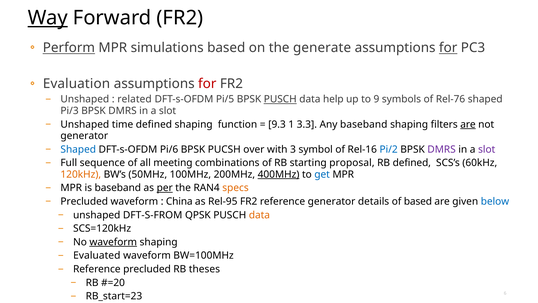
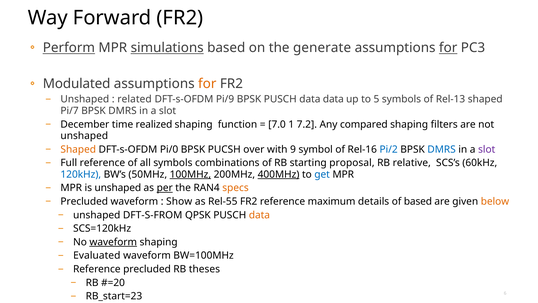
Way underline: present -> none
simulations underline: none -> present
Evaluation: Evaluation -> Modulated
for at (207, 84) colour: red -> orange
Pi/5: Pi/5 -> Pi/9
PUSCH at (280, 99) underline: present -> none
data help: help -> data
9: 9 -> 5
Rel-76: Rel-76 -> Rel-13
Pi/3: Pi/3 -> Pi/7
Unshaped at (85, 124): Unshaped -> December
time defined: defined -> realized
9.3: 9.3 -> 7.0
3.3: 3.3 -> 7.2
Any baseband: baseband -> compared
are at (468, 124) underline: present -> none
generator at (84, 136): generator -> unshaped
Shaped at (78, 149) colour: blue -> orange
Pi/6: Pi/6 -> Pi/0
3: 3 -> 9
DMRS at (442, 149) colour: purple -> blue
Full sequence: sequence -> reference
all meeting: meeting -> symbols
RB defined: defined -> relative
120kHz colour: orange -> blue
100MHz underline: none -> present
is baseband: baseband -> unshaped
China: China -> Show
Rel-95: Rel-95 -> Rel-55
reference generator: generator -> maximum
below colour: blue -> orange
